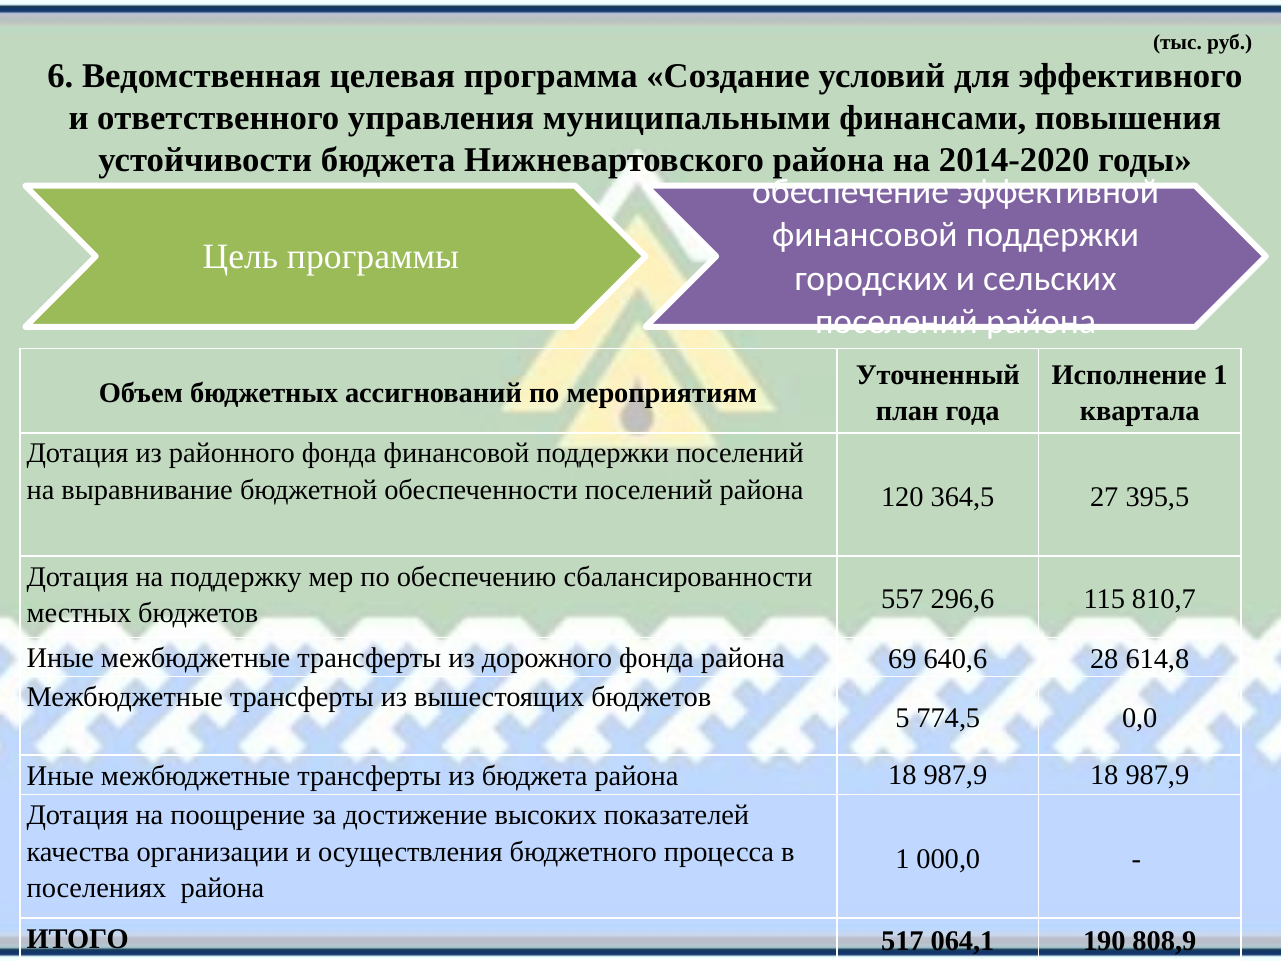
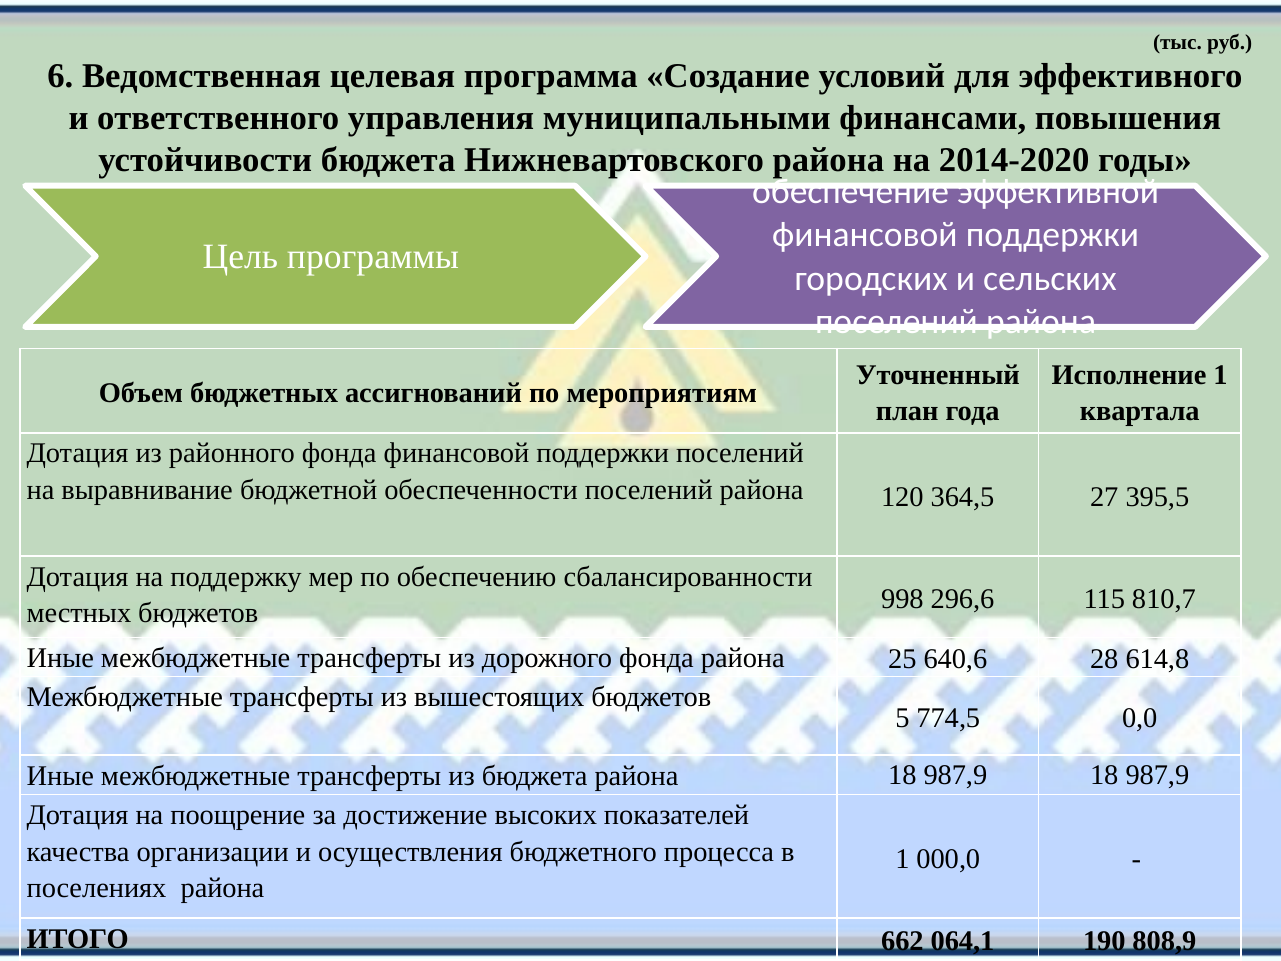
557: 557 -> 998
69: 69 -> 25
517: 517 -> 662
